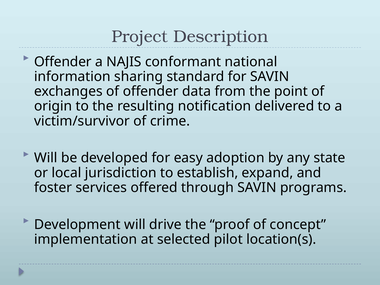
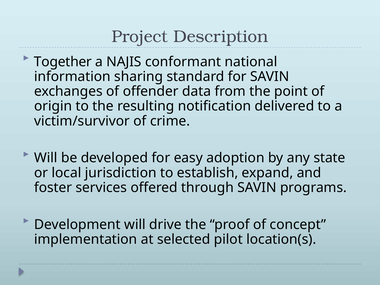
Offender at (63, 62): Offender -> Together
